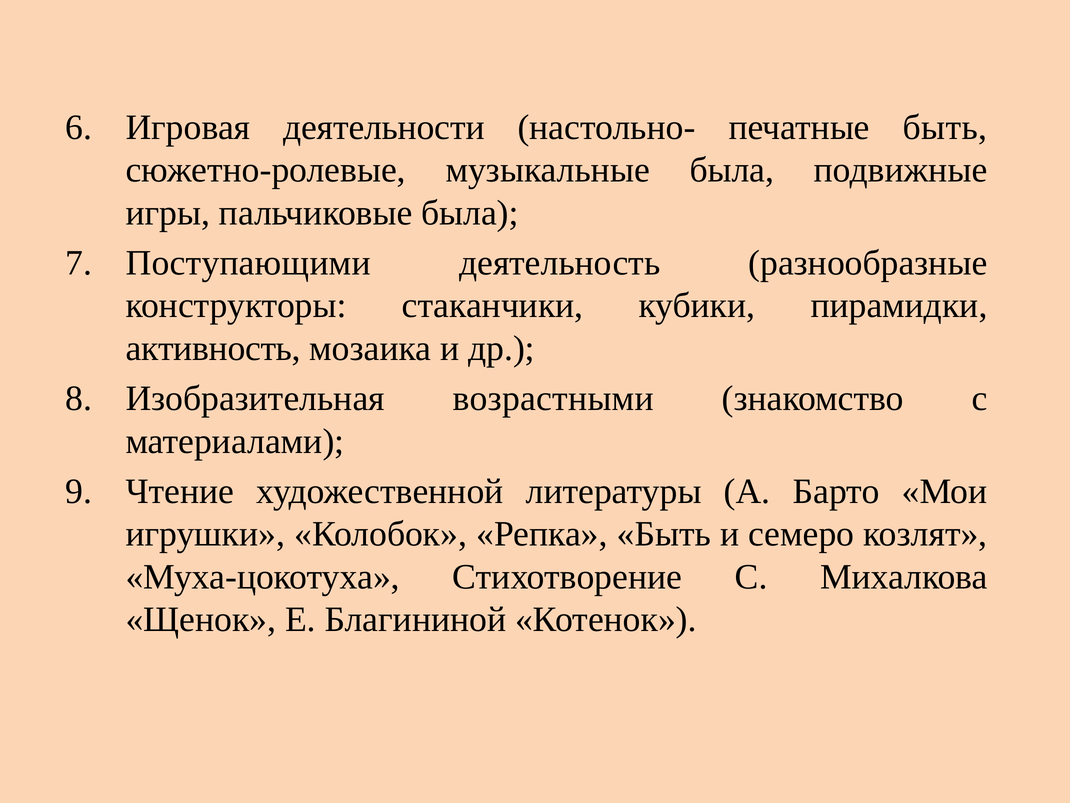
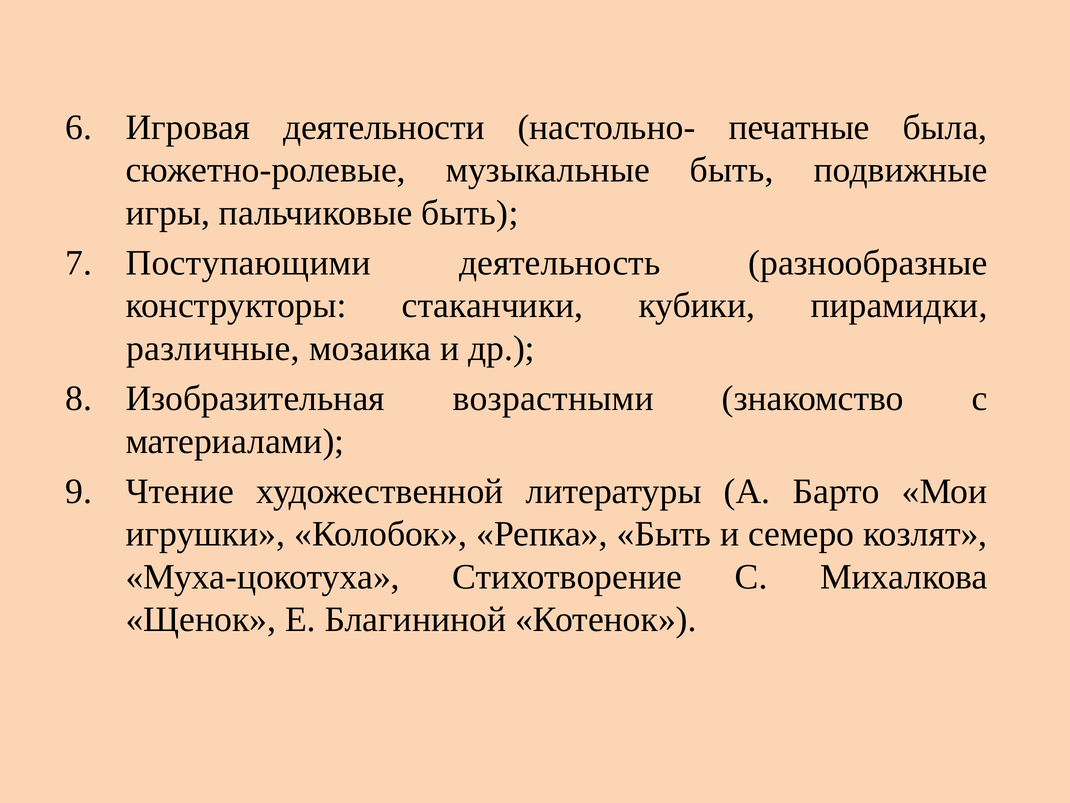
печатные быть: быть -> была
музыкальные была: была -> быть
пальчиковые была: была -> быть
активность: активность -> различные
